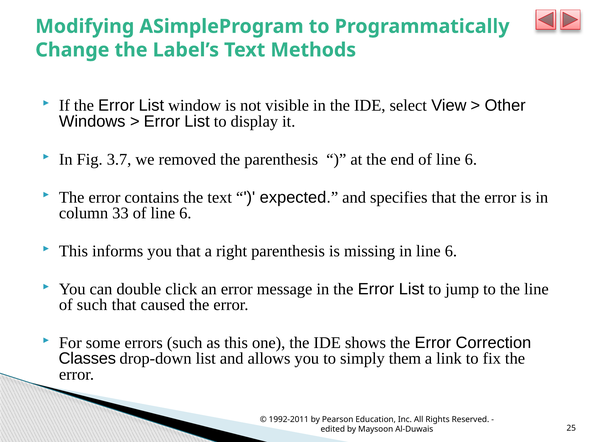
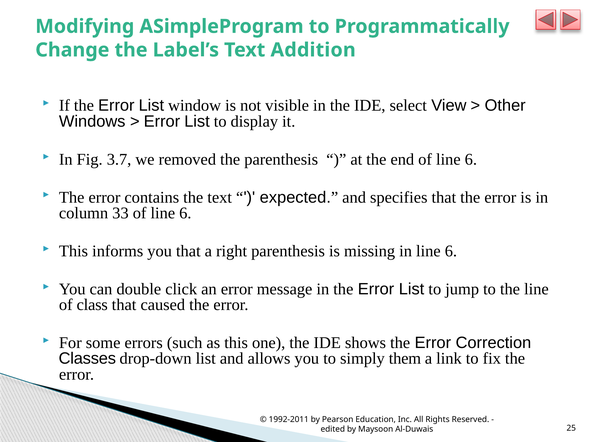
Methods: Methods -> Addition
of such: such -> class
